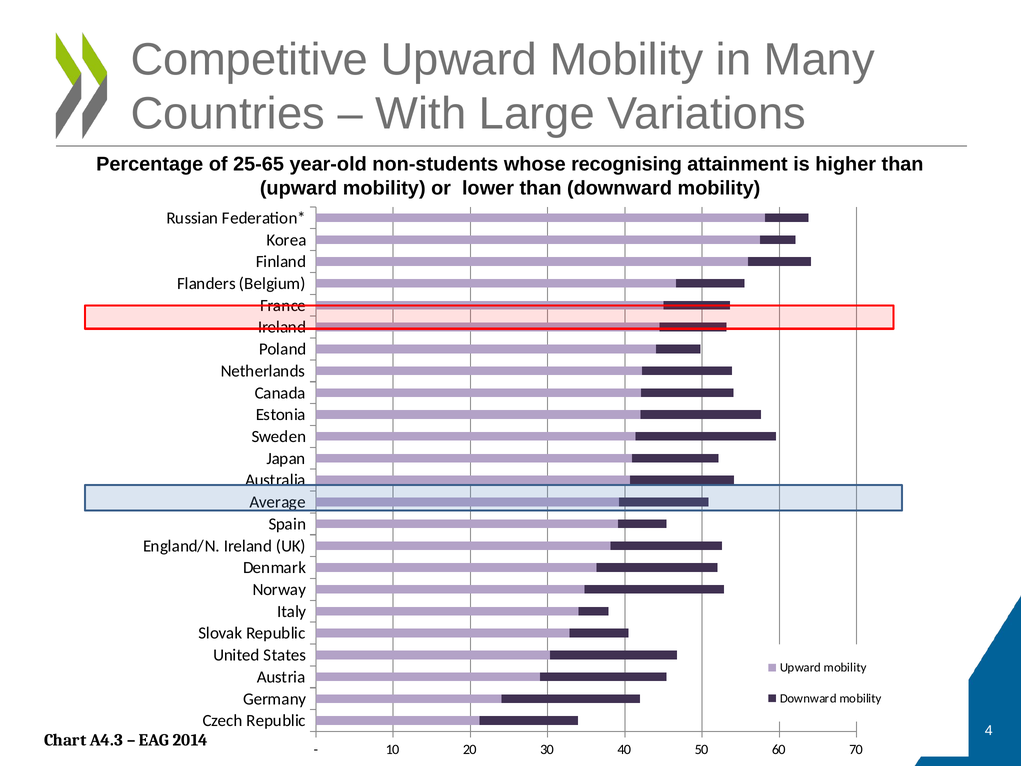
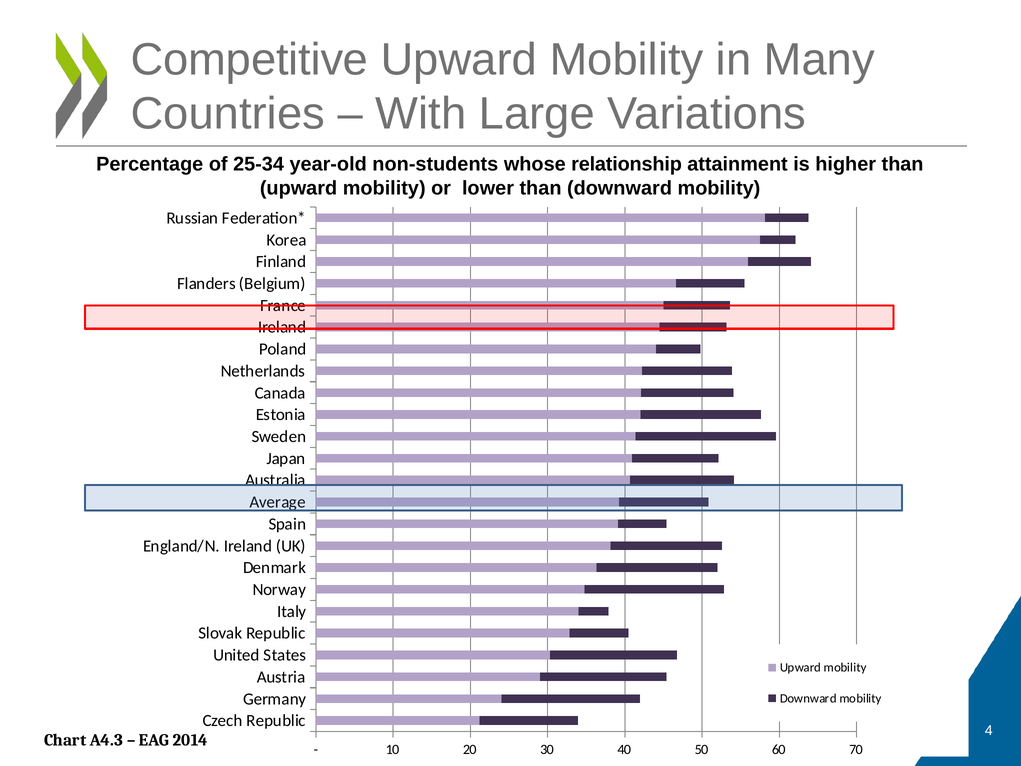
25-65: 25-65 -> 25-34
recognising: recognising -> relationship
